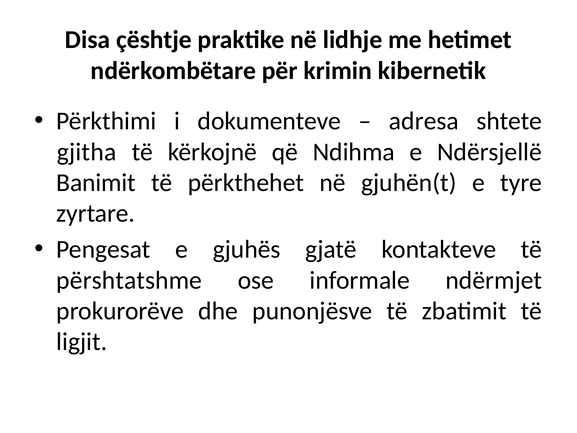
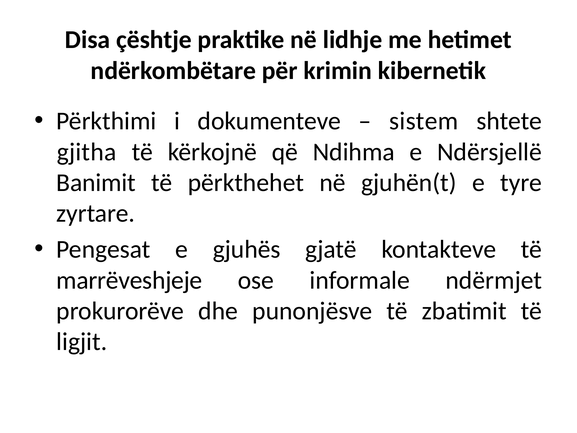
adresa: adresa -> sistem
përshtatshme: përshtatshme -> marrëveshjeje
